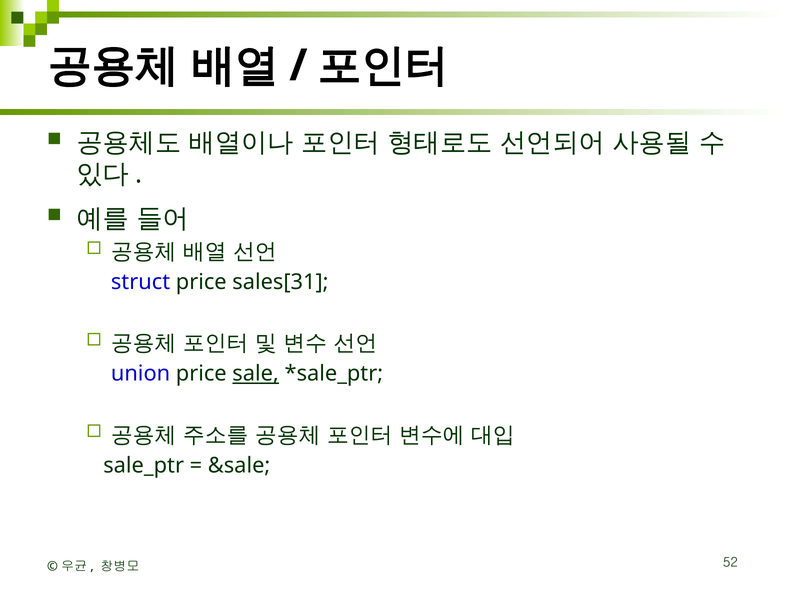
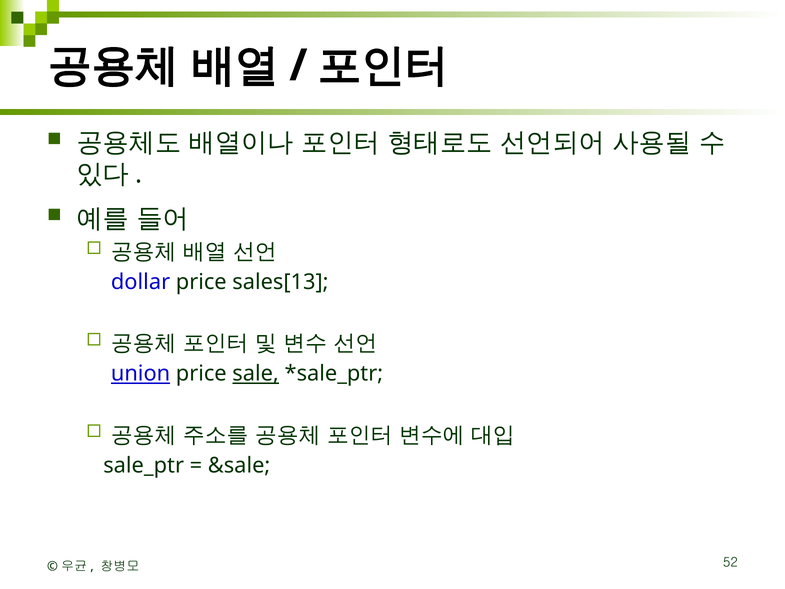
struct: struct -> dollar
sales[31: sales[31 -> sales[13
union underline: none -> present
